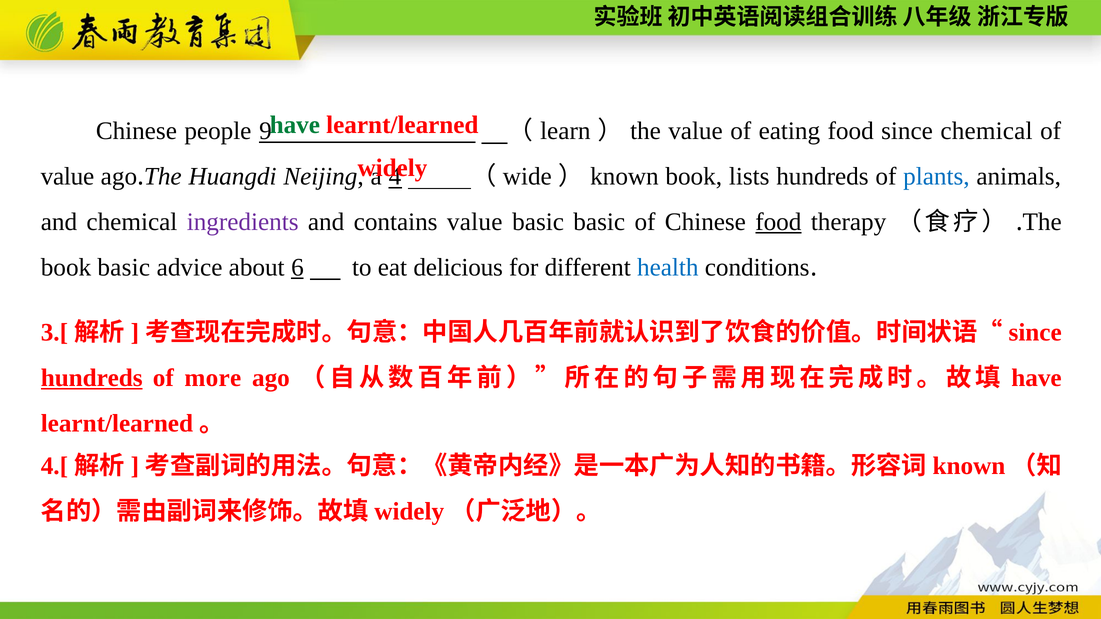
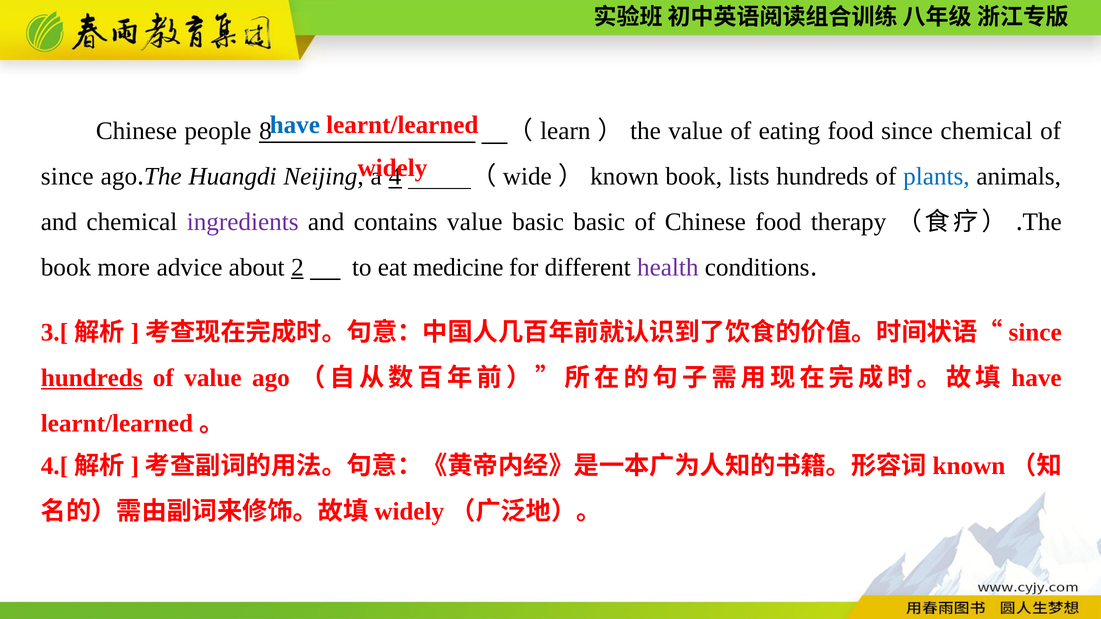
have at (295, 125) colour: green -> blue
9: 9 -> 8
value at (67, 177): value -> since
food at (778, 222) underline: present -> none
book basic: basic -> more
6: 6 -> 2
delicious: delicious -> medicine
health colour: blue -> purple
of more: more -> value
